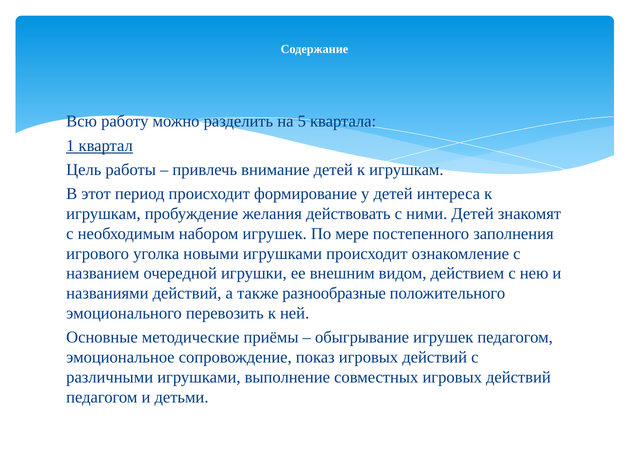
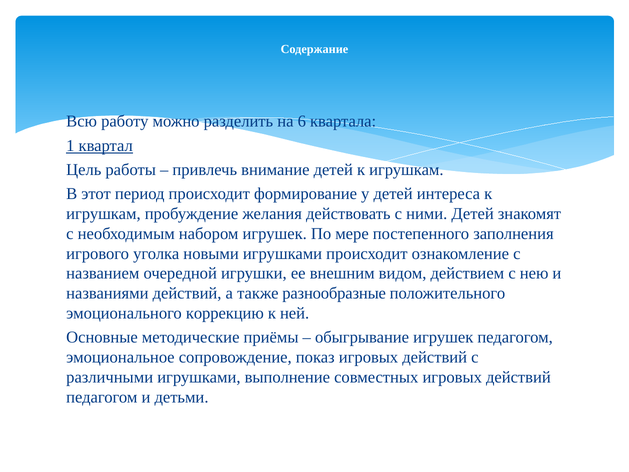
5: 5 -> 6
перевозить: перевозить -> коррекцию
